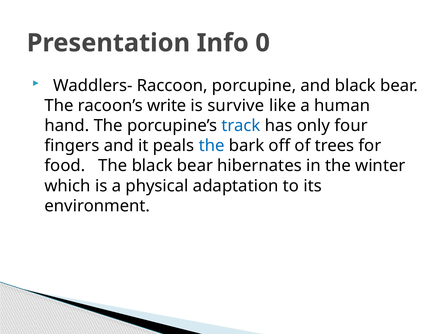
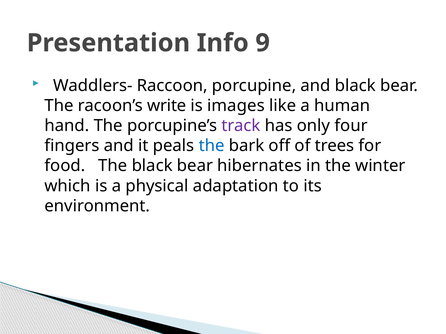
0: 0 -> 9
survive: survive -> images
track colour: blue -> purple
